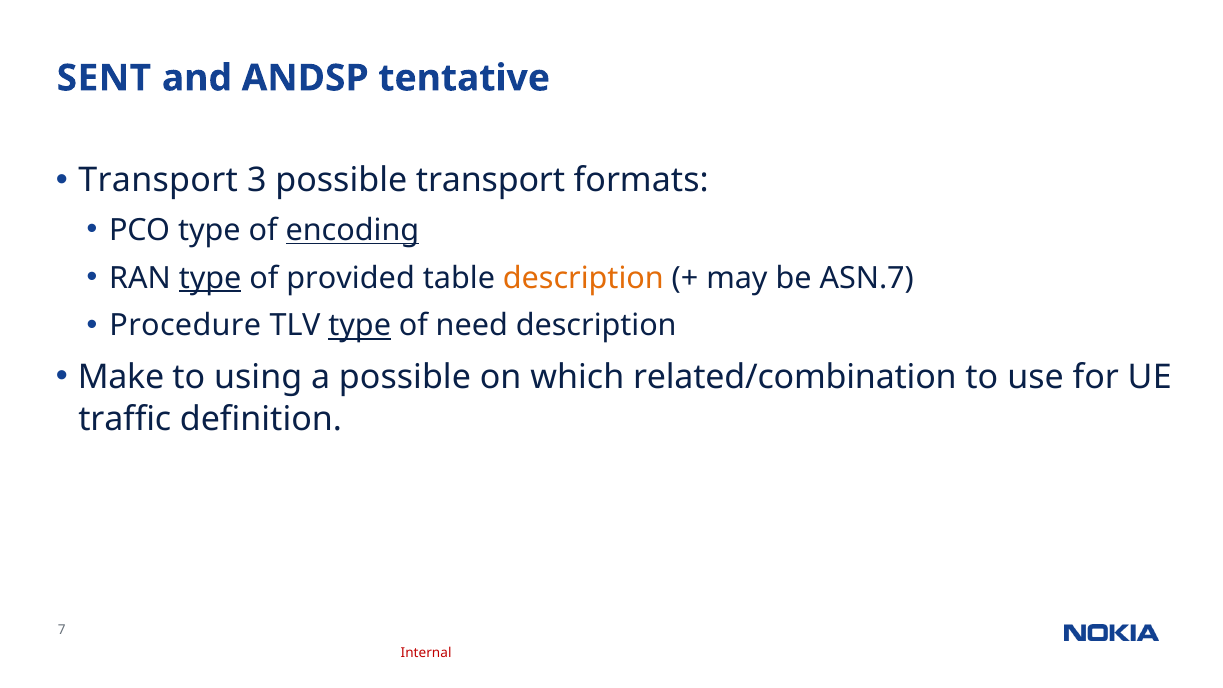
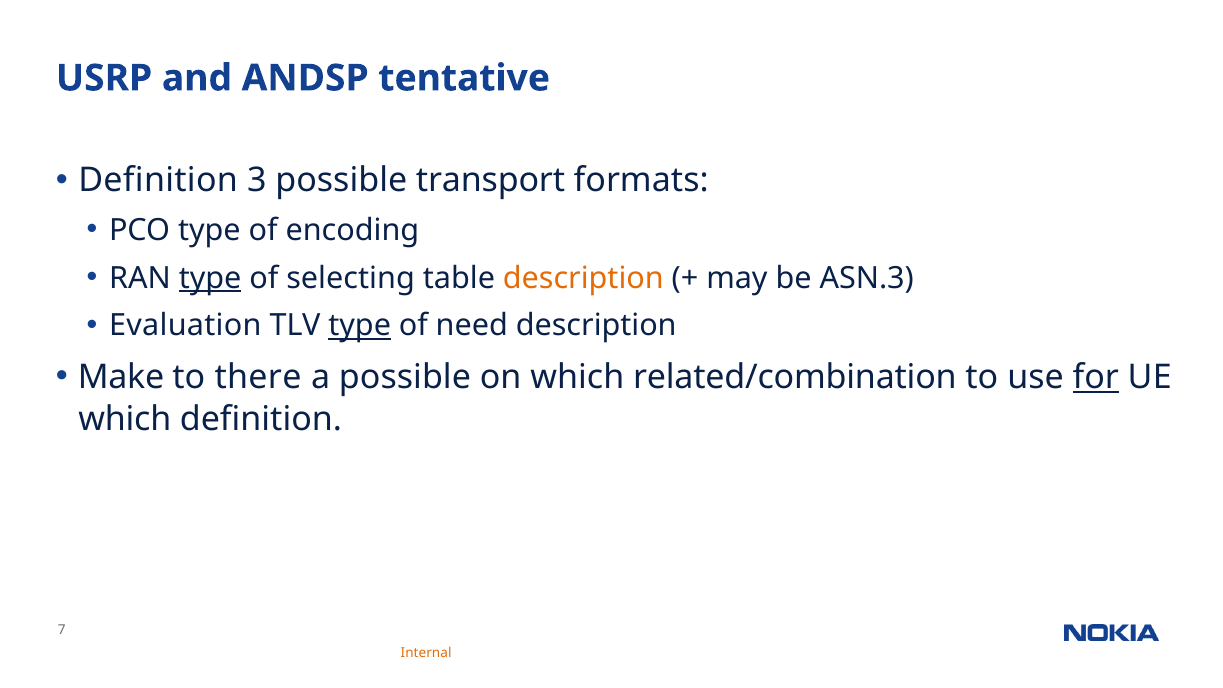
SENT: SENT -> USRP
Transport at (158, 181): Transport -> Definition
encoding underline: present -> none
provided: provided -> selecting
ASN.7: ASN.7 -> ASN.3
Procedure: Procedure -> Evaluation
using: using -> there
for underline: none -> present
traffic at (125, 420): traffic -> which
Internal colour: red -> orange
